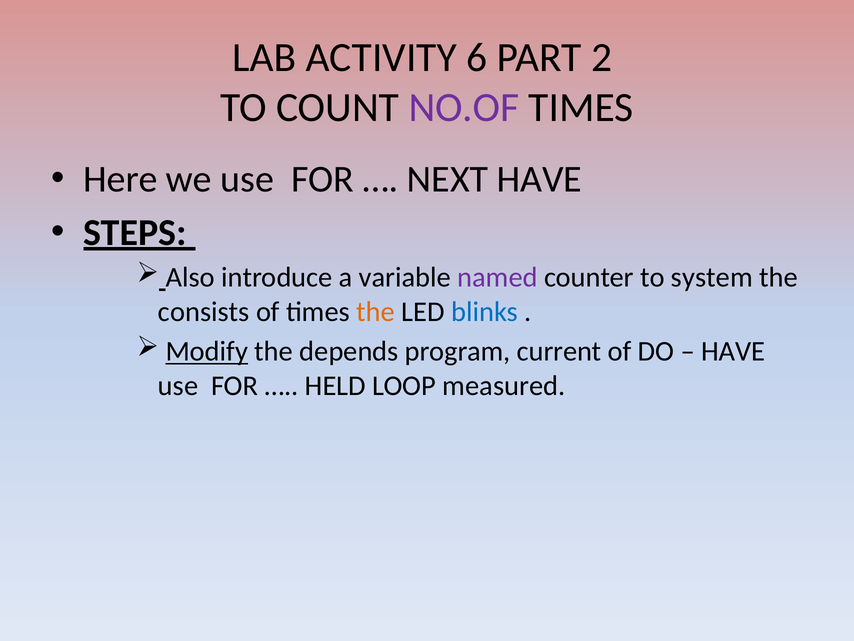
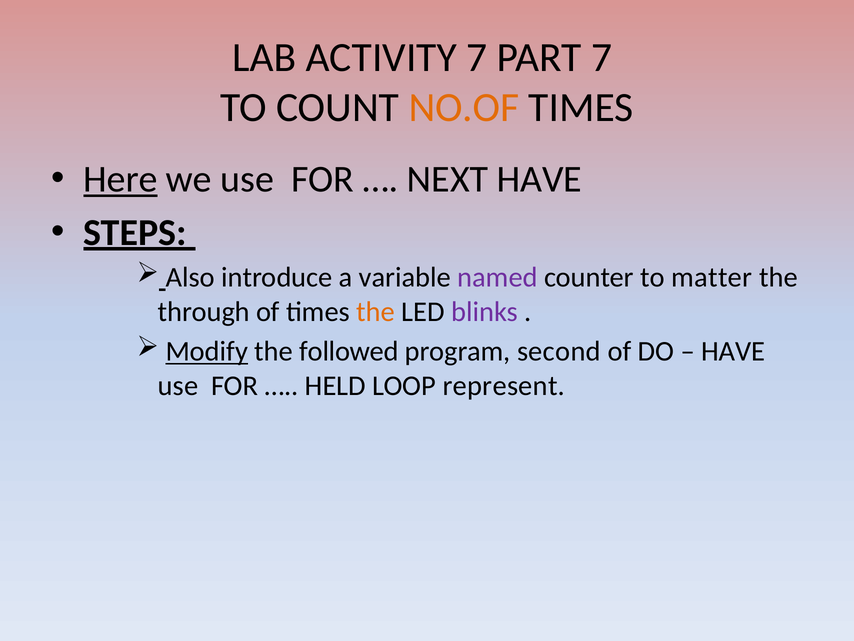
ACTIVITY 6: 6 -> 7
PART 2: 2 -> 7
NO.OF colour: purple -> orange
Here underline: none -> present
system: system -> matter
consists: consists -> through
blinks colour: blue -> purple
depends: depends -> followed
current: current -> second
measured: measured -> represent
